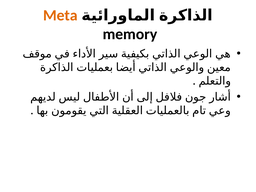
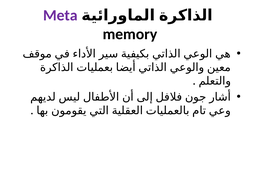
Meta colour: orange -> purple
